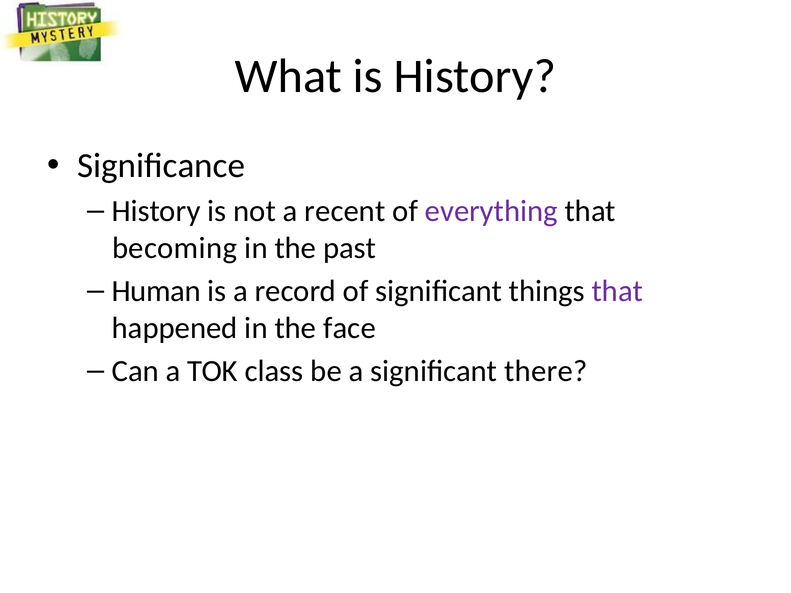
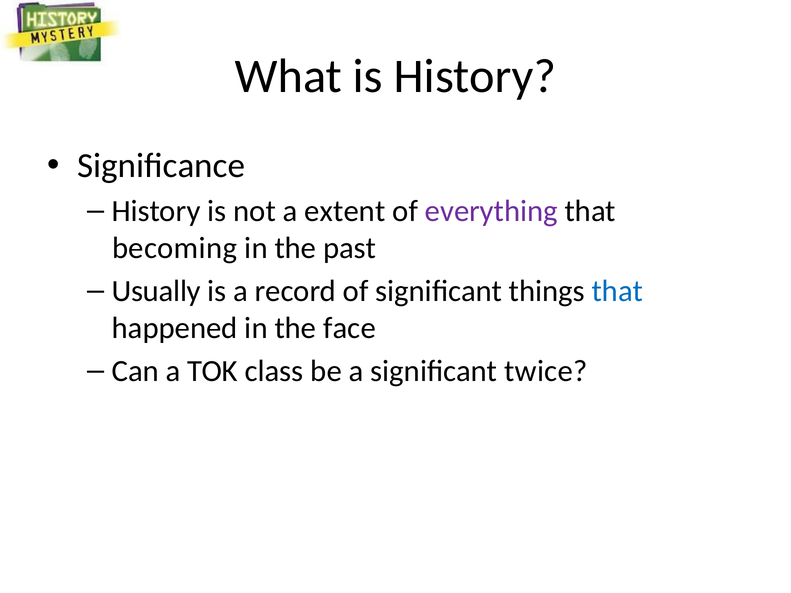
recent: recent -> extent
Human: Human -> Usually
that at (617, 291) colour: purple -> blue
there: there -> twice
